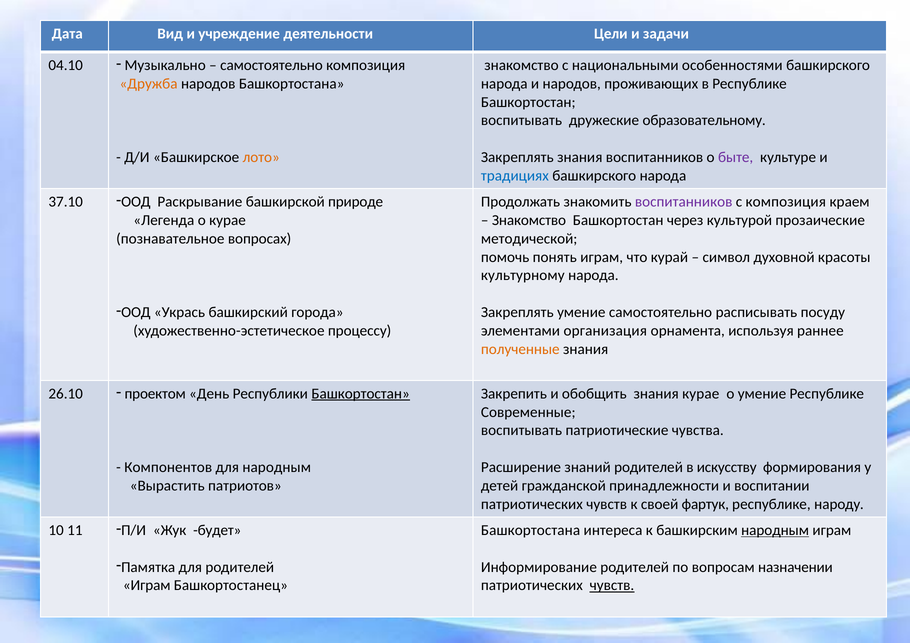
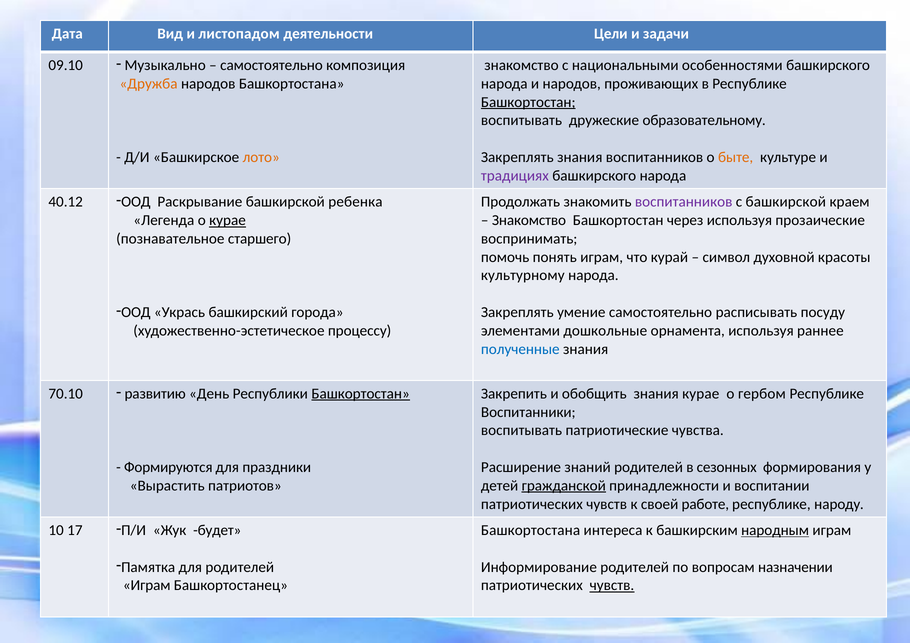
учреждение: учреждение -> листопадом
04.10: 04.10 -> 09.10
Башкортостан at (528, 102) underline: none -> present
быте colour: purple -> orange
традициях colour: blue -> purple
37.10: 37.10 -> 40.12
природе: природе -> ребенка
с композиция: композиция -> башкирской
курае at (227, 220) underline: none -> present
через культурой: культурой -> используя
вопросах: вопросах -> старшего
методической: методической -> воспринимать
организация: организация -> дошкольные
полученные colour: orange -> blue
26.10: 26.10 -> 70.10
проектом: проектом -> развитию
о умение: умение -> гербом
Современные: Современные -> Воспитанники
Компонентов: Компонентов -> Формируются
для народным: народным -> праздники
искусству: искусству -> сезонных
гражданской underline: none -> present
фартук: фартук -> работе
11: 11 -> 17
